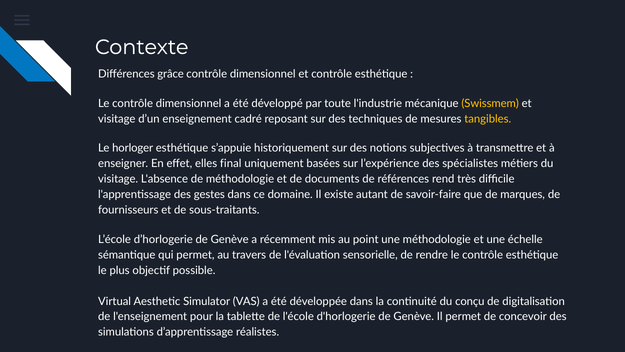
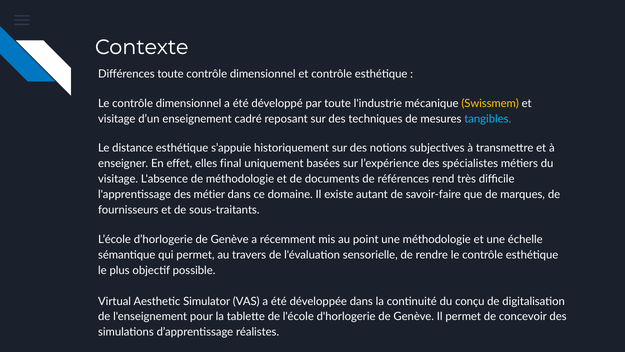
Différences grâce: grâce -> toute
tangibles colour: yellow -> light blue
horloger: horloger -> distance
gestes: gestes -> métier
